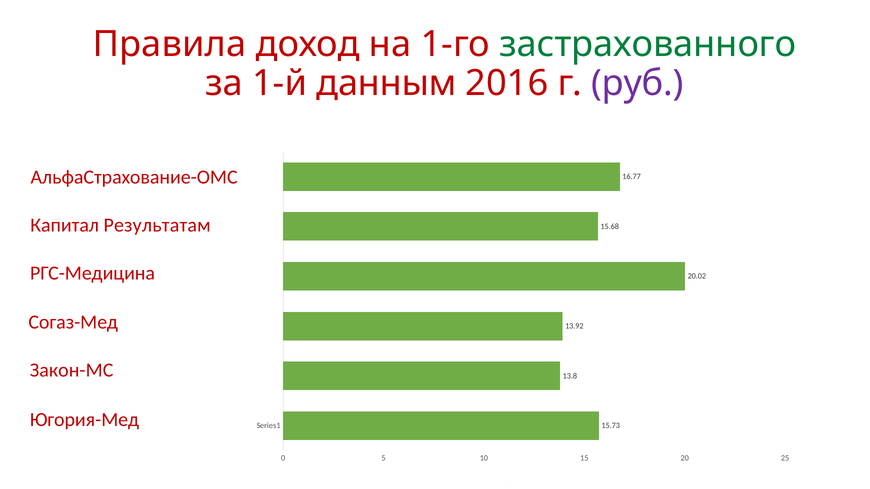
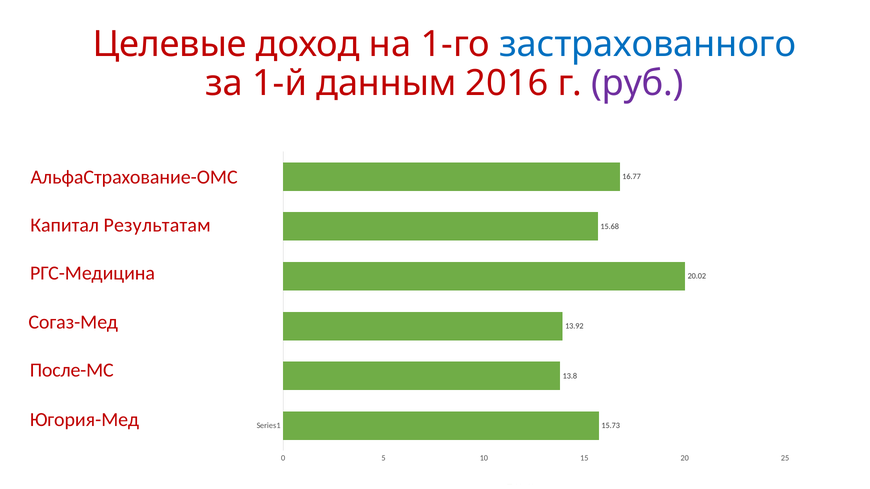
Правила: Правила -> Целевые
застрахованного colour: green -> blue
Закон-МС: Закон-МС -> После-МС
